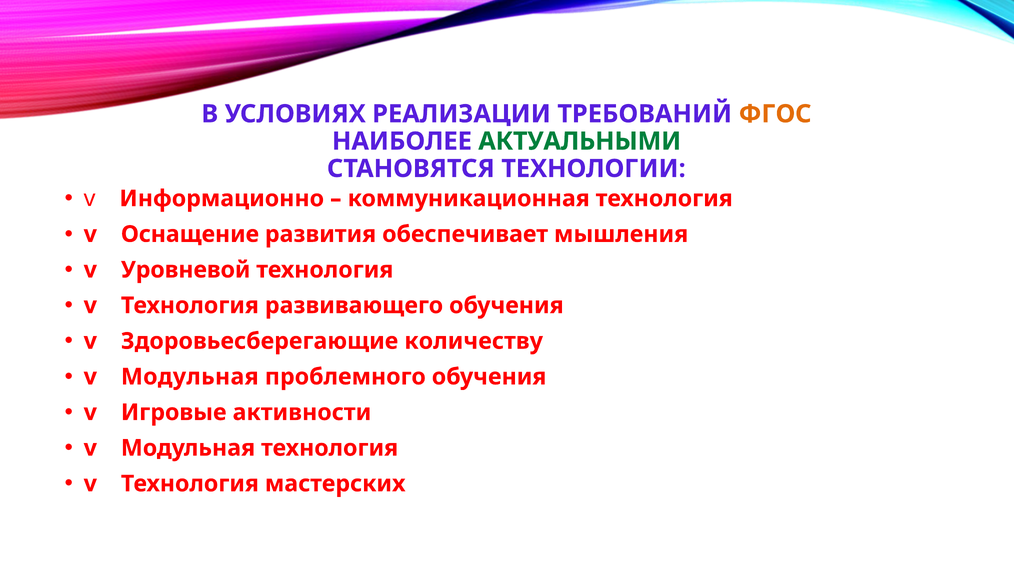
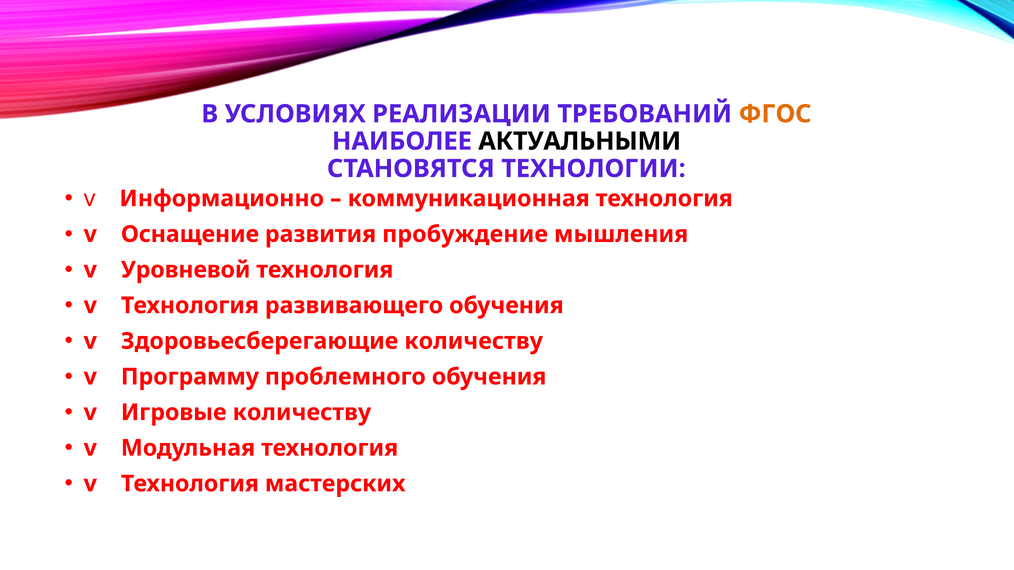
АКТУАЛЬНЫМИ colour: green -> black
обеспечивает: обеспечивает -> пробуждение
Модульная at (190, 377): Модульная -> Программу
Игровые активности: активности -> количеству
